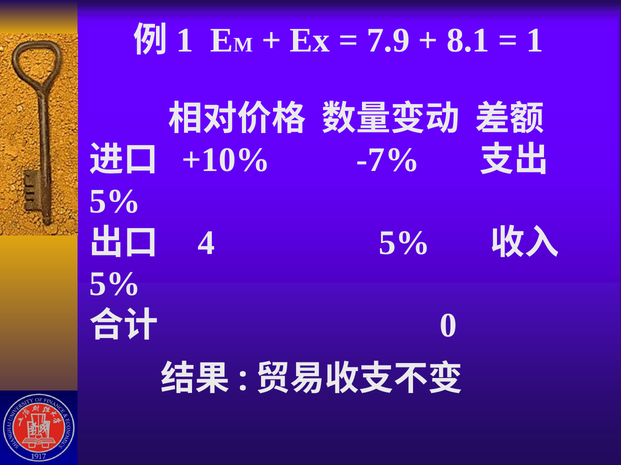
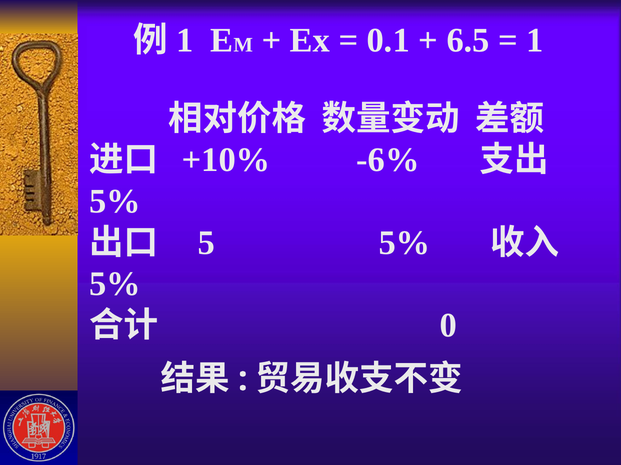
7.9: 7.9 -> 0.1
8.1: 8.1 -> 6.5
-7%: -7% -> -6%
4: 4 -> 5
